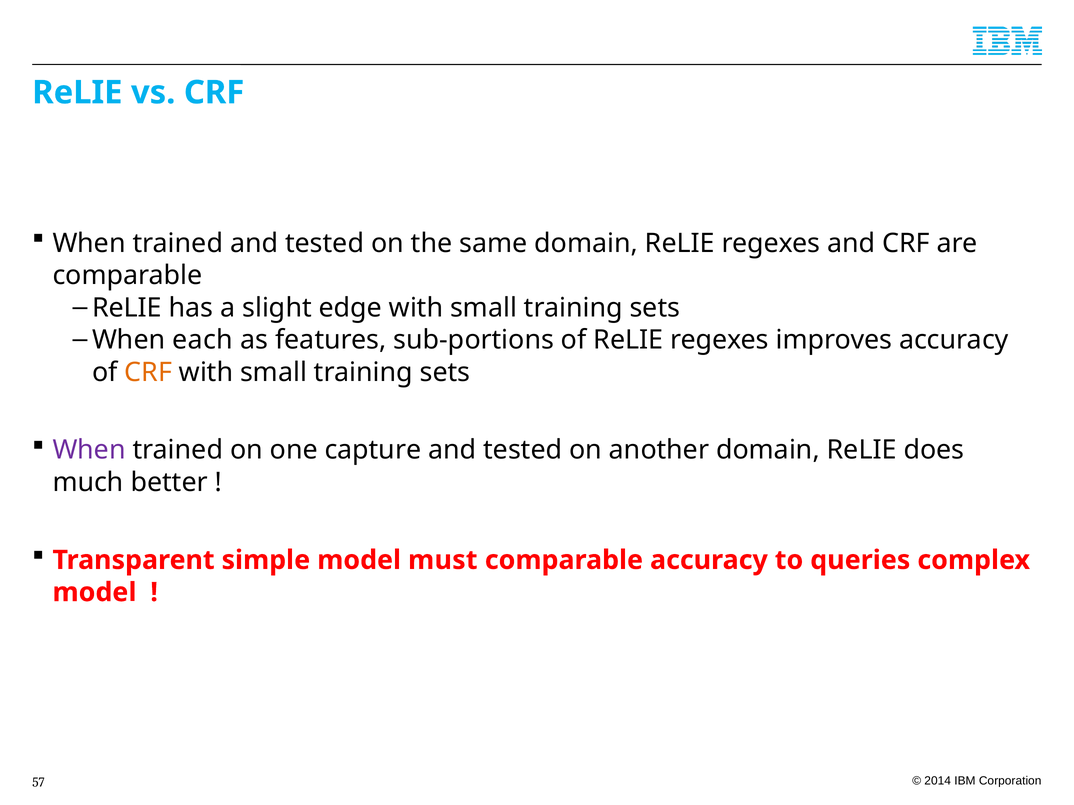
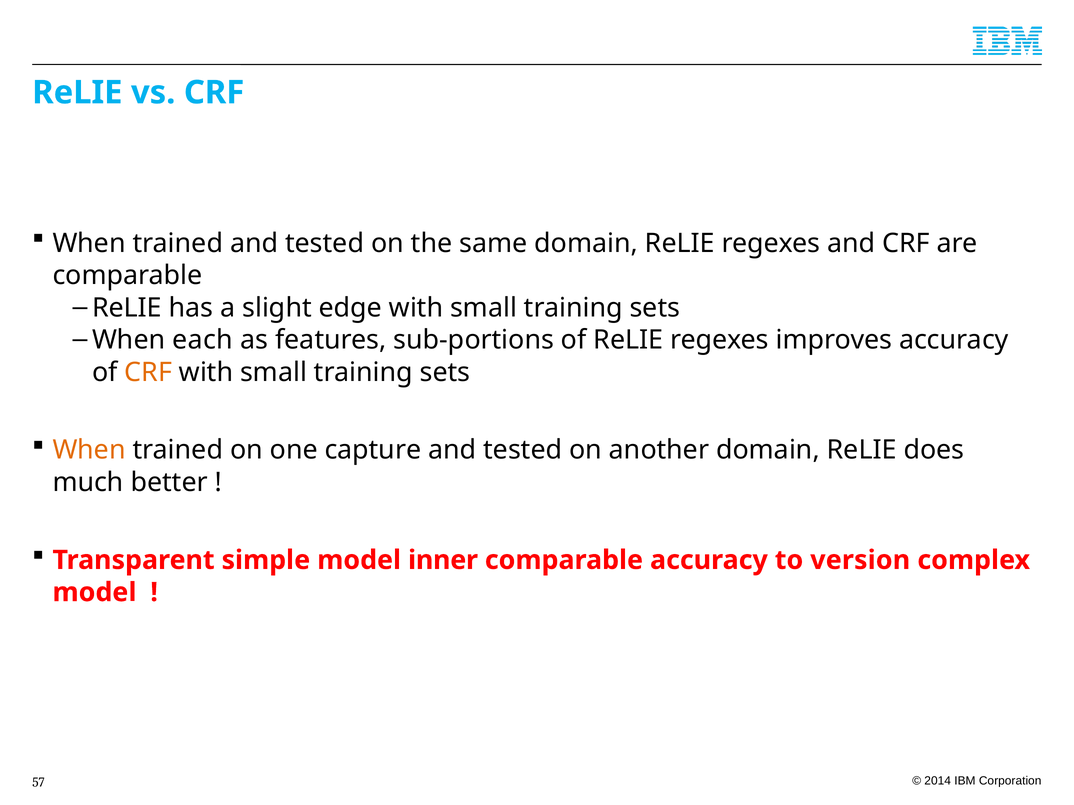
When at (89, 450) colour: purple -> orange
must: must -> inner
queries: queries -> version
